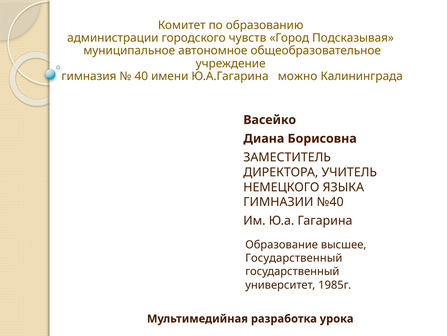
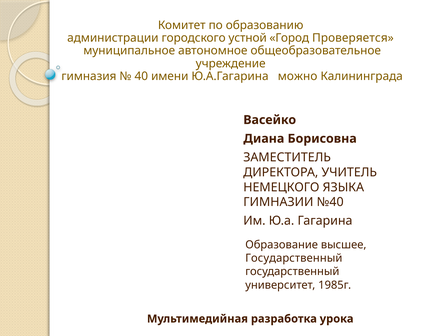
чувств: чувств -> устной
Подсказывая: Подсказывая -> Проверяется
